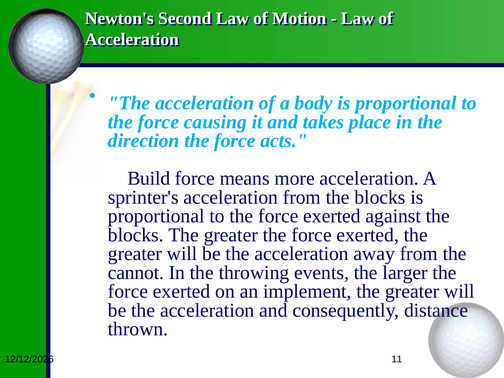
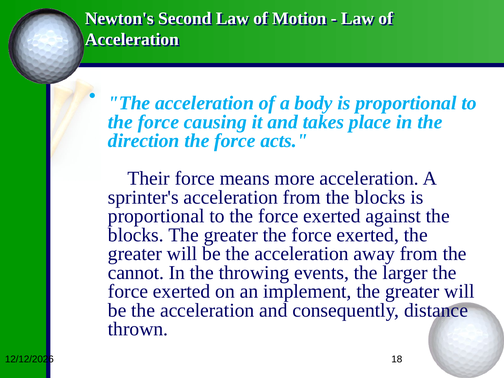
Build: Build -> Their
11: 11 -> 18
